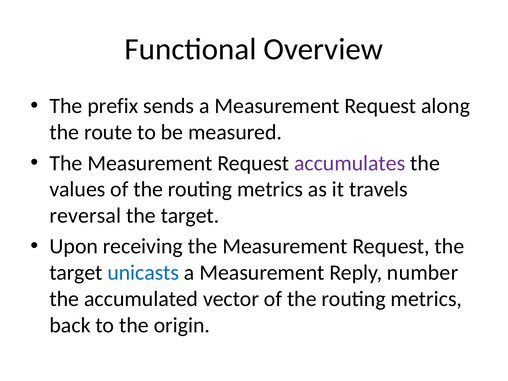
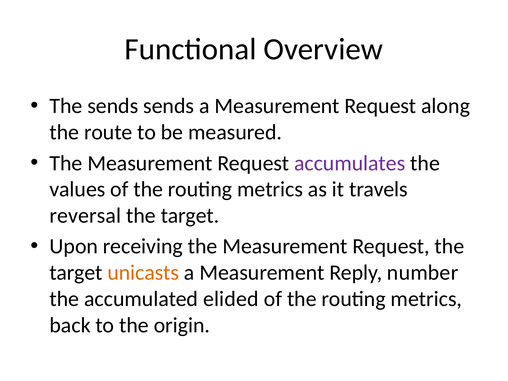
The prefix: prefix -> sends
unicasts colour: blue -> orange
vector: vector -> elided
